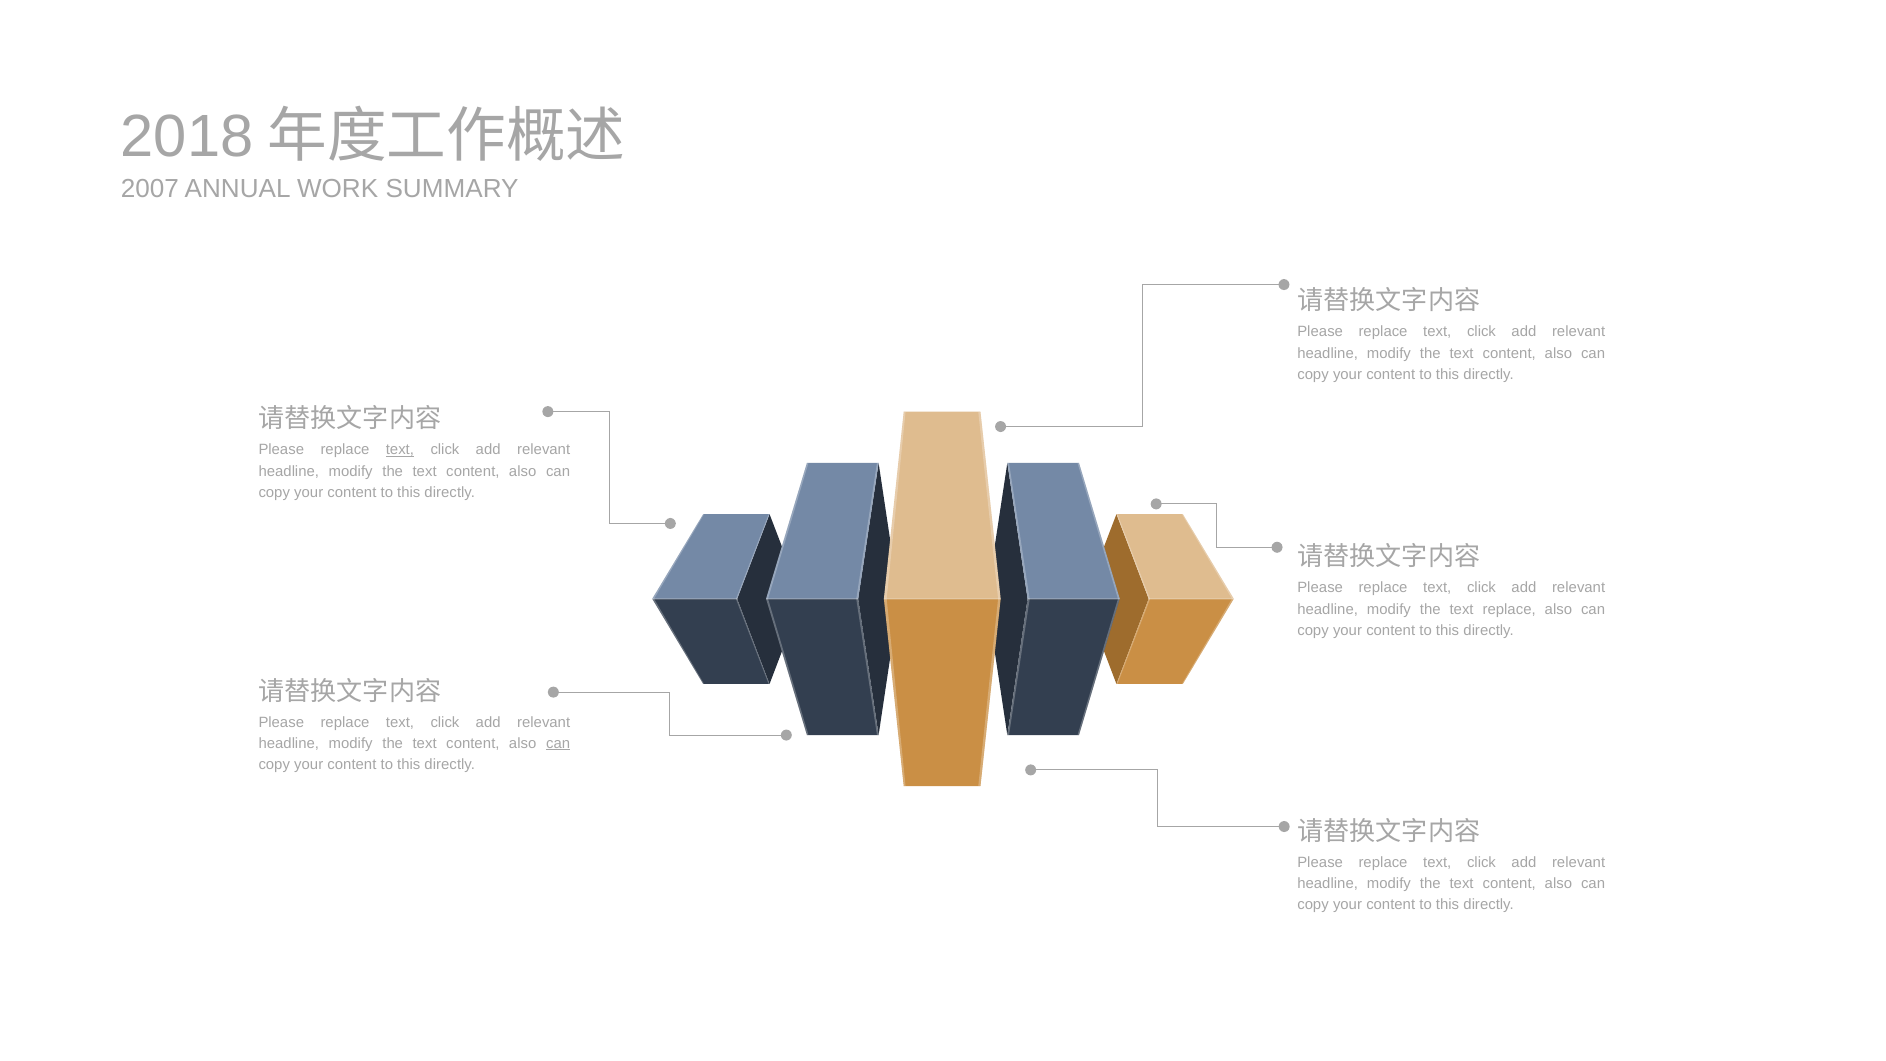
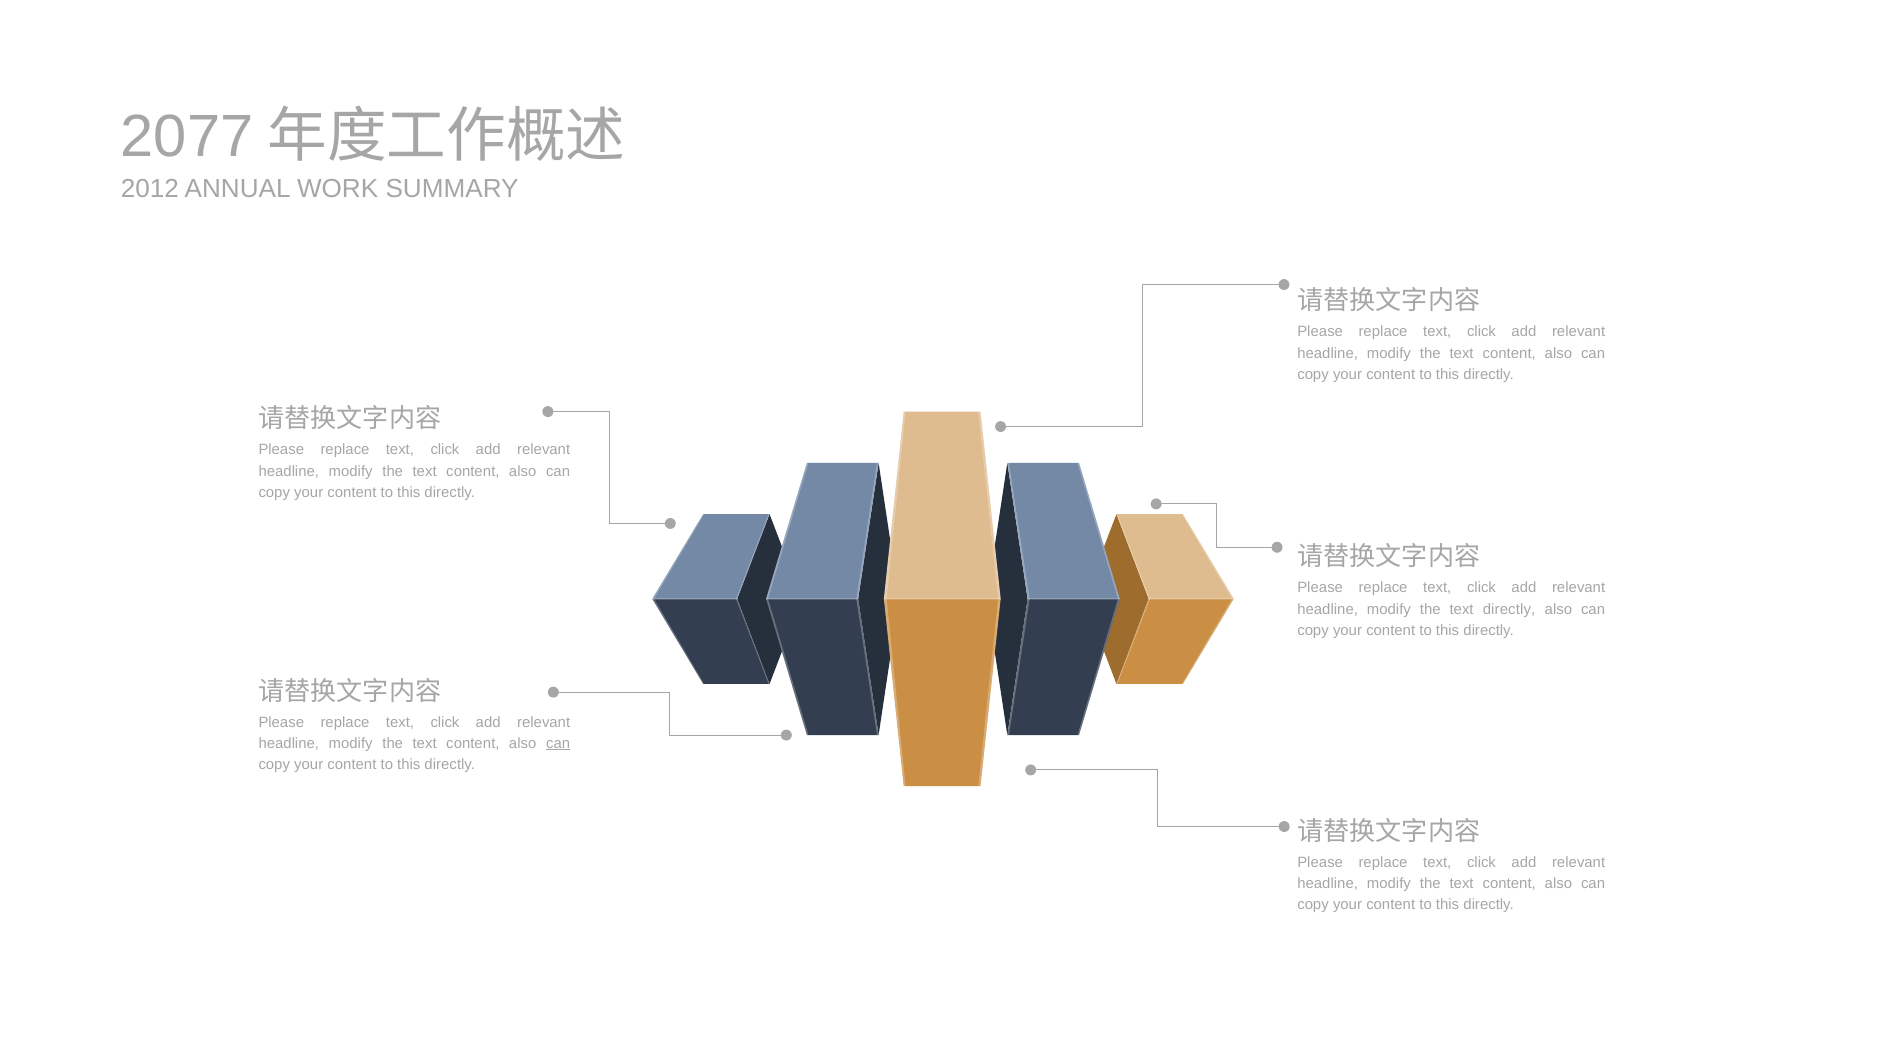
2018: 2018 -> 2077
2007: 2007 -> 2012
text at (400, 450) underline: present -> none
text replace: replace -> directly
